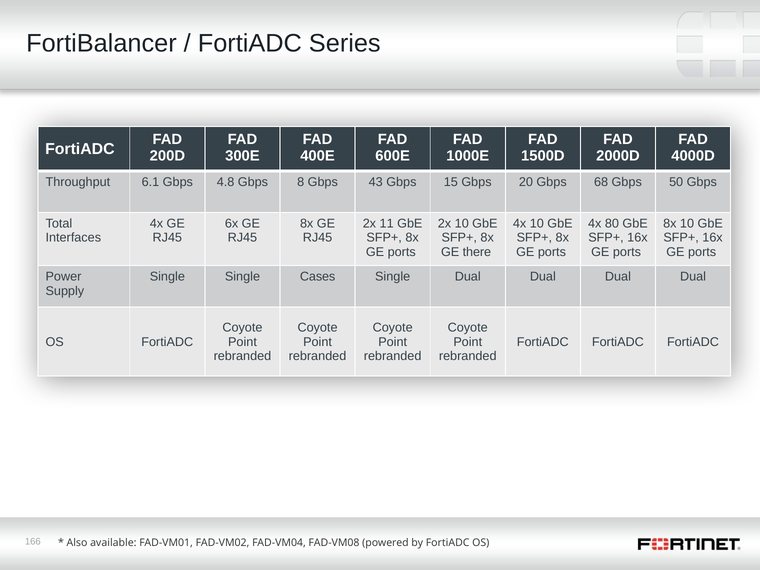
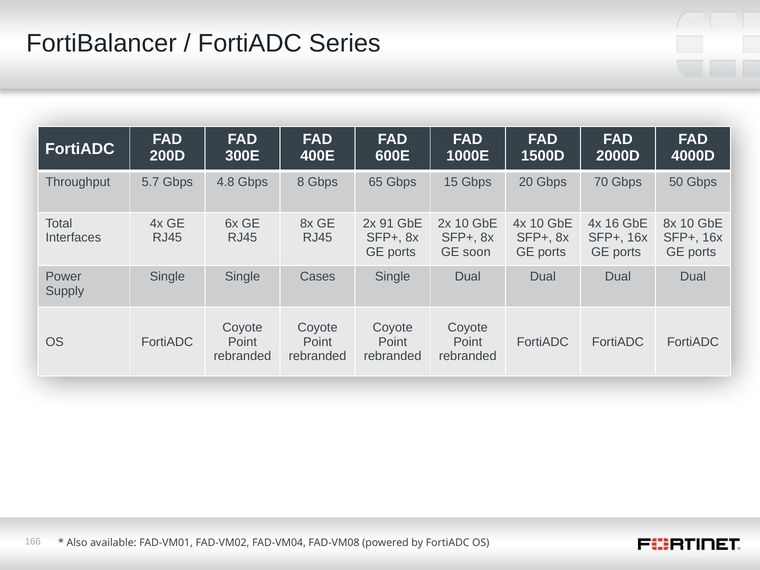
6.1: 6.1 -> 5.7
43: 43 -> 65
68: 68 -> 70
11: 11 -> 91
80: 80 -> 16
there: there -> soon
